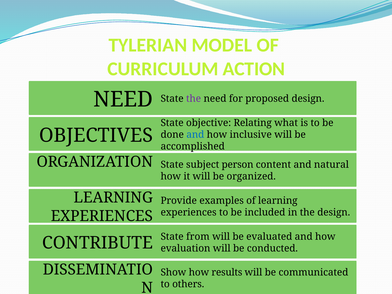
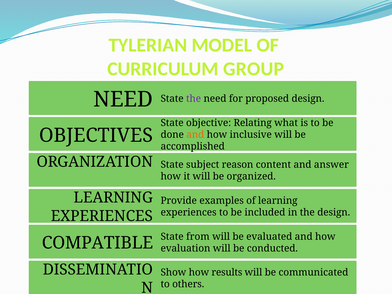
ACTION: ACTION -> GROUP
and at (195, 135) colour: blue -> orange
person: person -> reason
natural: natural -> answer
CONTRIBUTE: CONTRIBUTE -> COMPATIBLE
